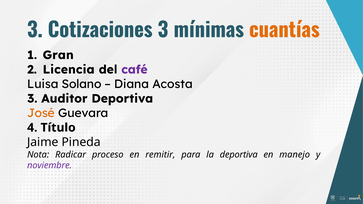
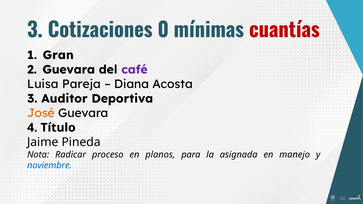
Cotizaciones 3: 3 -> 0
cuantías colour: orange -> red
Licencia at (69, 70): Licencia -> Guevara
Solano: Solano -> Pareja
remitir: remitir -> planos
la deportiva: deportiva -> asignada
noviembre colour: purple -> blue
